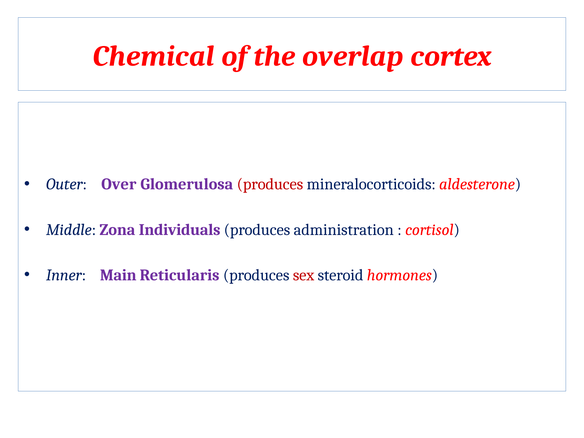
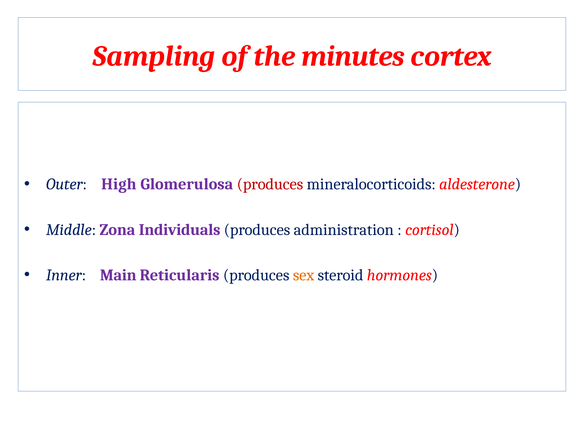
Chemical: Chemical -> Sampling
overlap: overlap -> minutes
Over: Over -> High
sex colour: red -> orange
